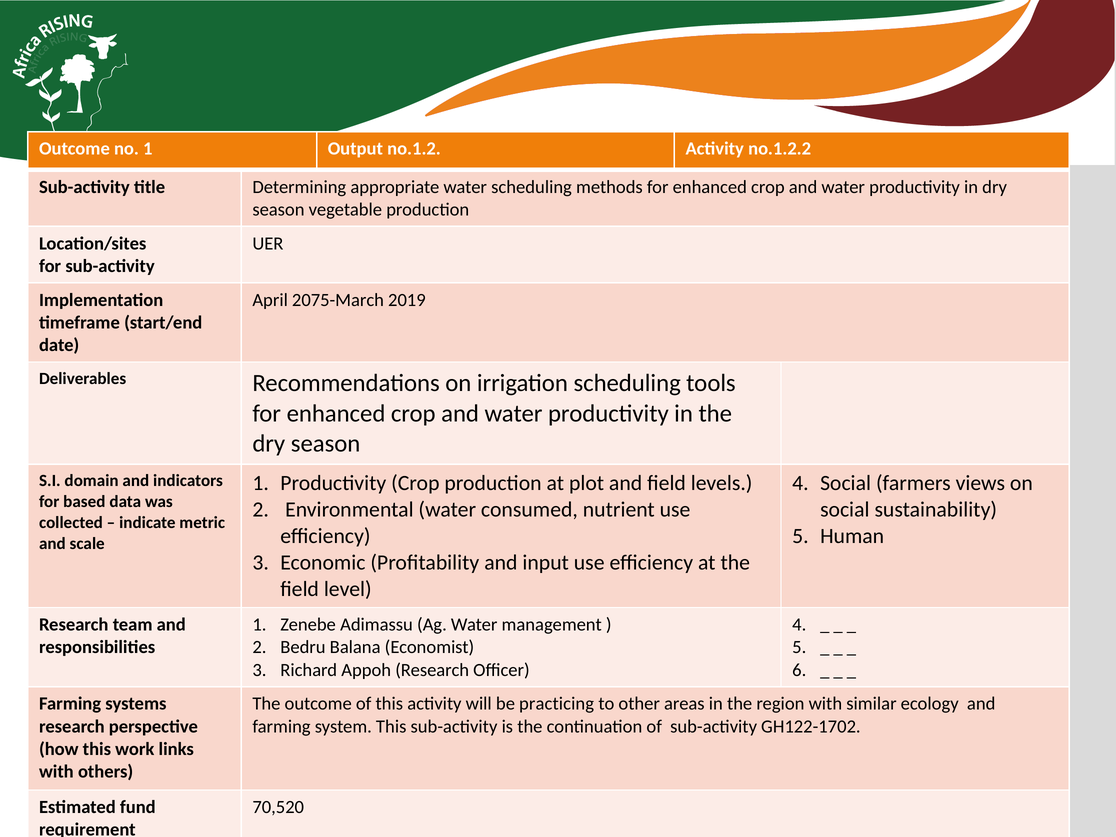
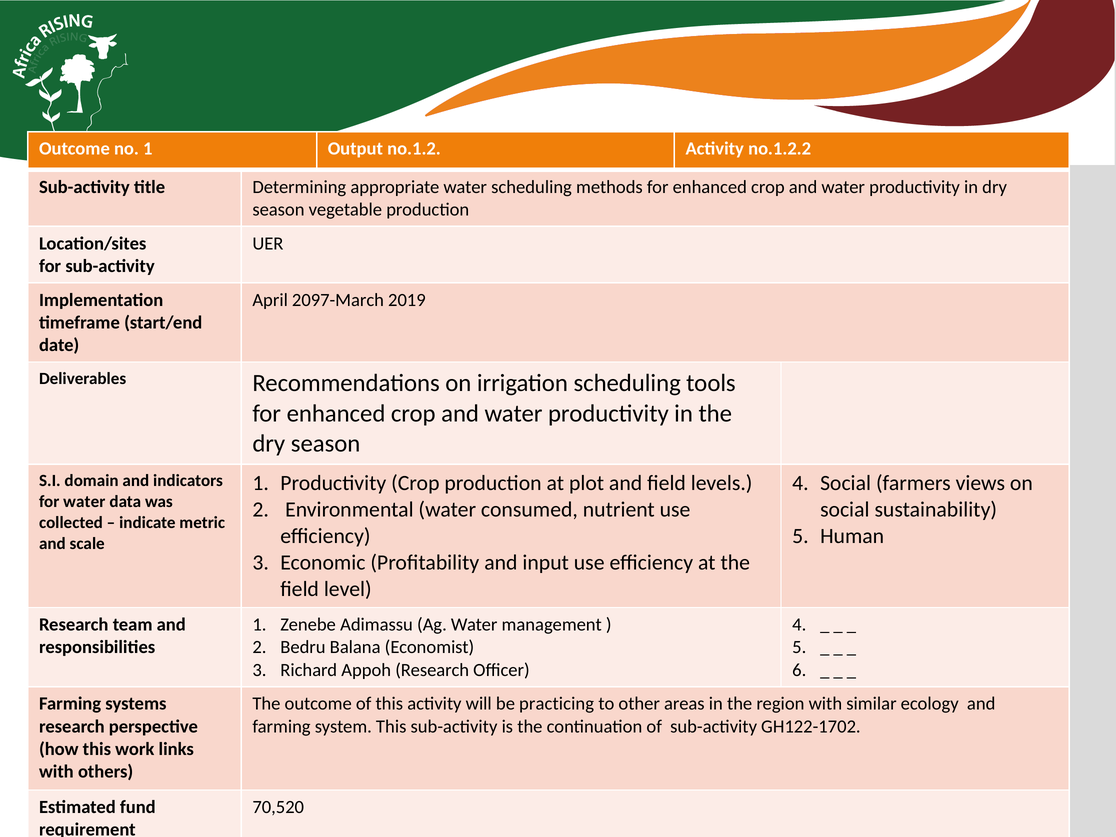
2075-March: 2075-March -> 2097-March
for based: based -> water
